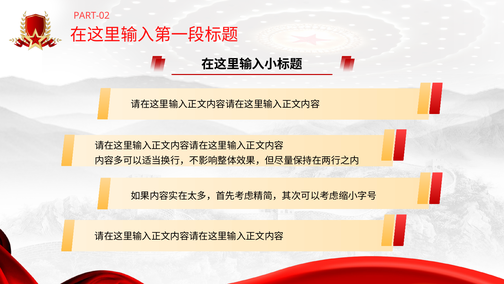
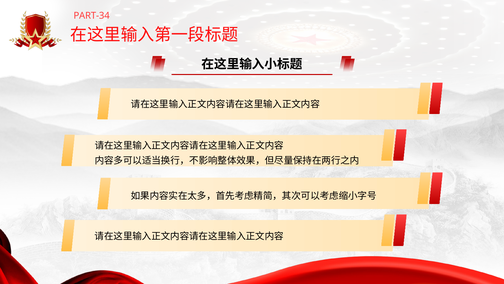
PART-02: PART-02 -> PART-34
